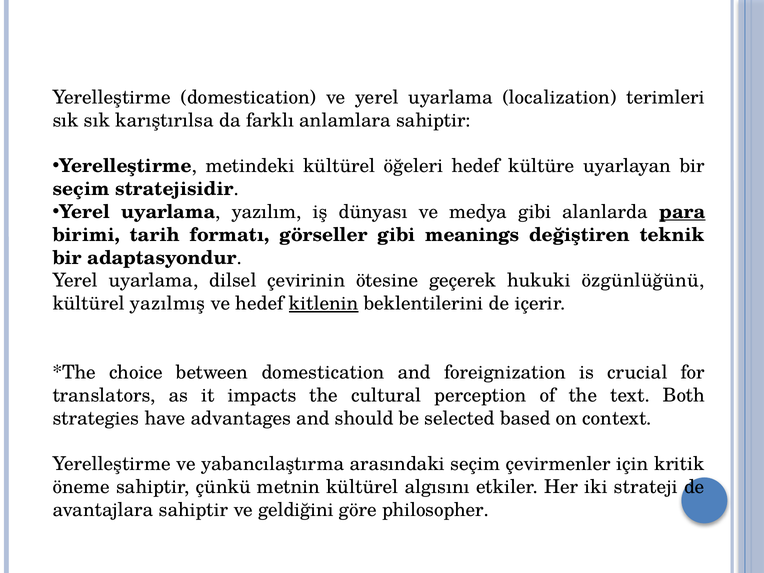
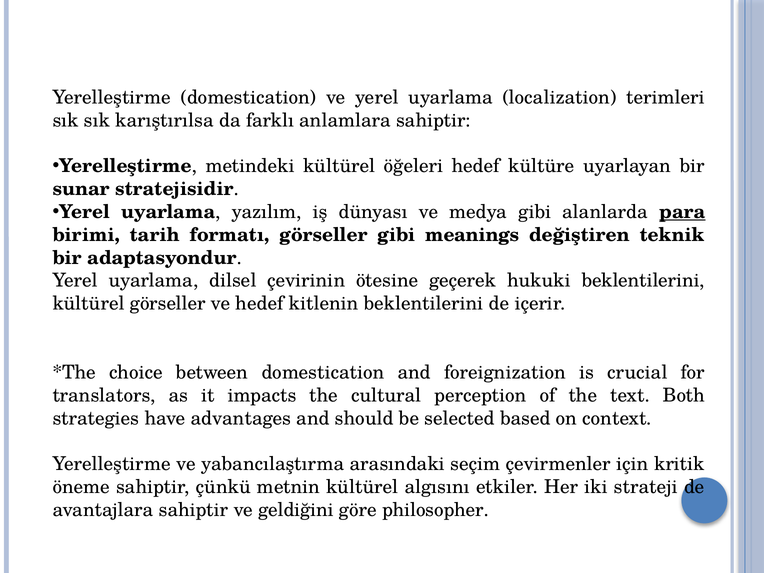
seçim at (81, 189): seçim -> sunar
hukuki özgünlüğünü: özgünlüğünü -> beklentilerini
kültürel yazılmış: yazılmış -> görseller
kitlenin underline: present -> none
